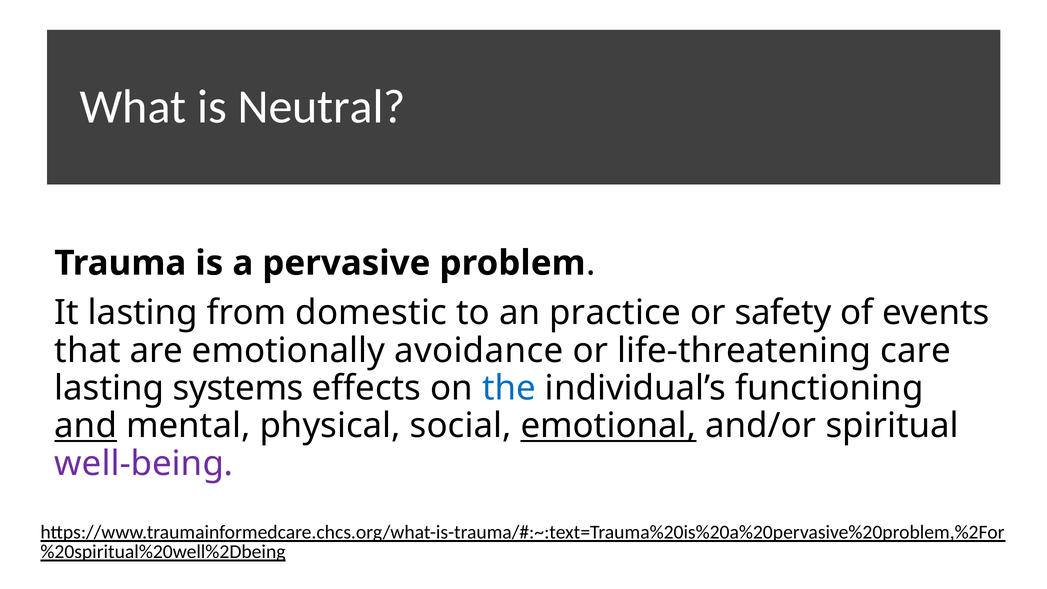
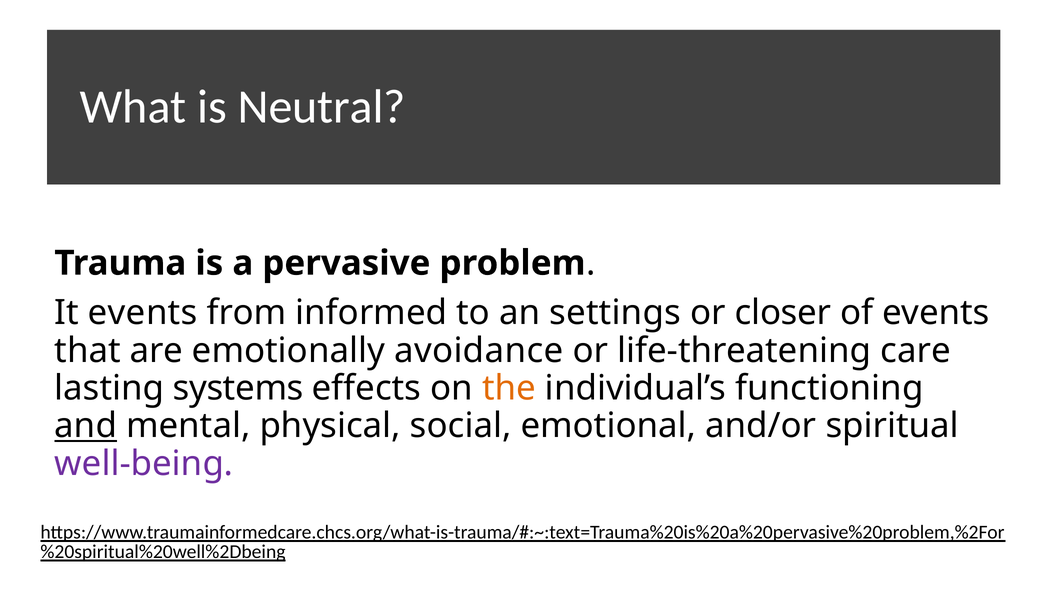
It lasting: lasting -> events
domestic: domestic -> informed
practice: practice -> settings
safety: safety -> closer
the colour: blue -> orange
emotional underline: present -> none
